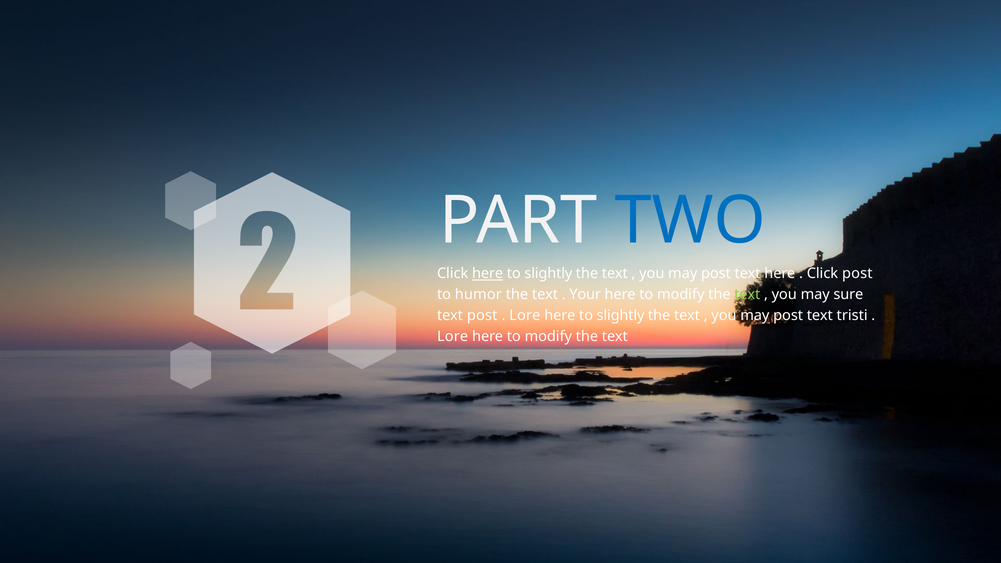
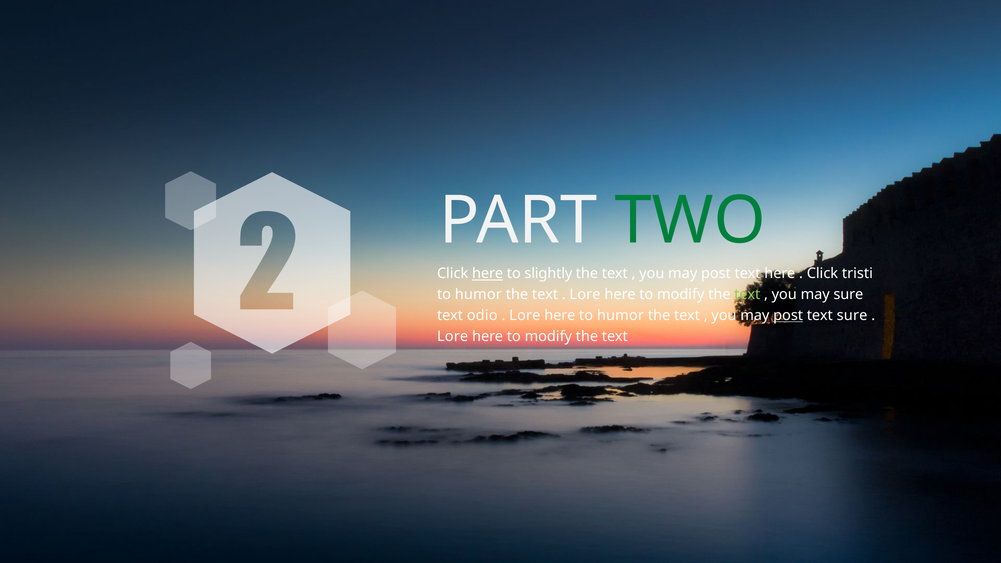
TWO colour: blue -> green
Click post: post -> tristi
Your at (585, 295): Your -> Lore
text post: post -> odio
slightly at (621, 316): slightly -> humor
post at (788, 316) underline: none -> present
text tristi: tristi -> sure
